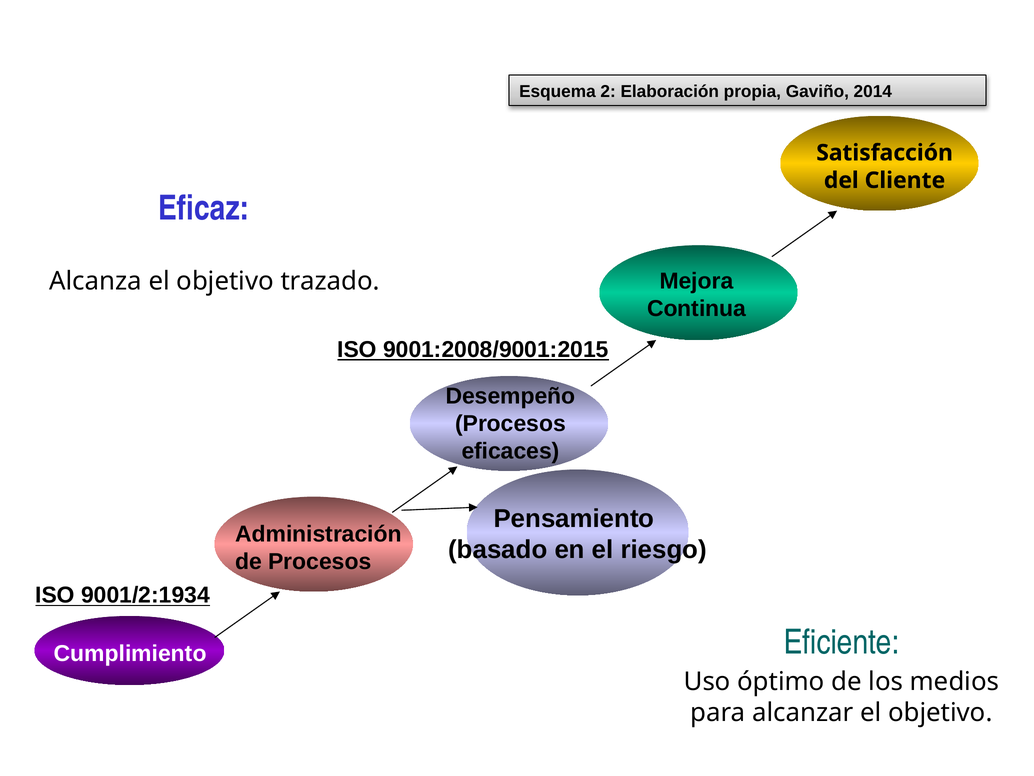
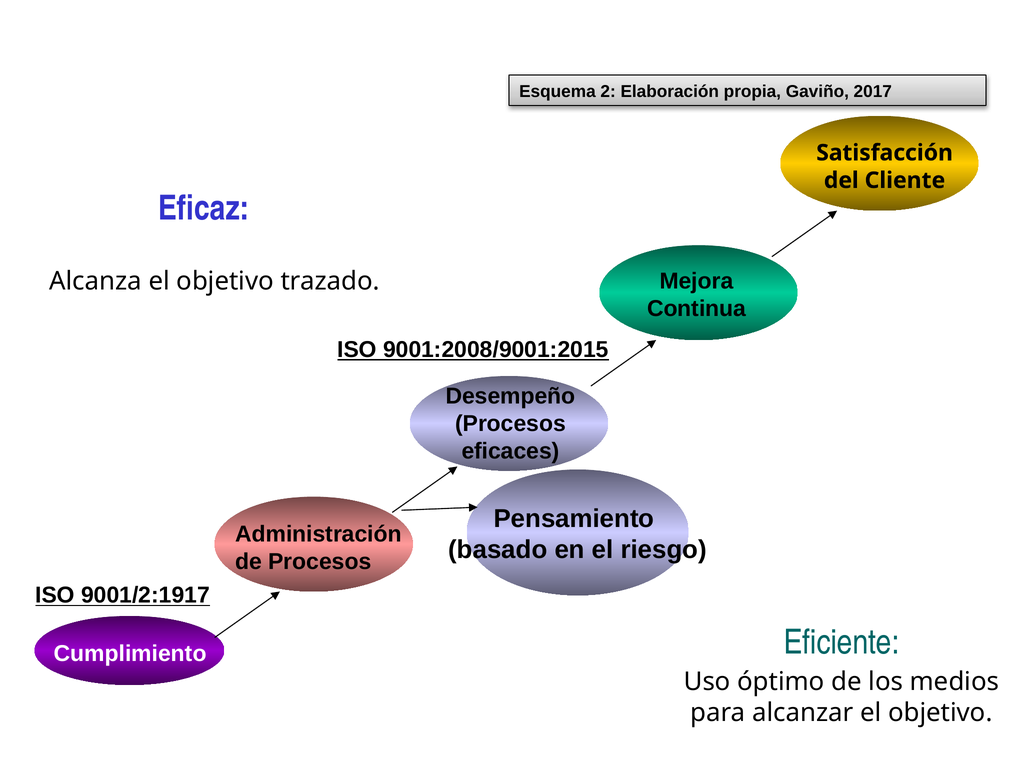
2014: 2014 -> 2017
9001/2:1934: 9001/2:1934 -> 9001/2:1917
